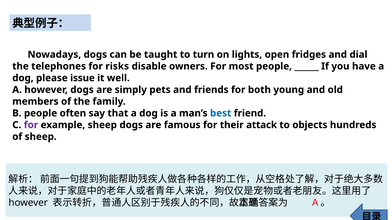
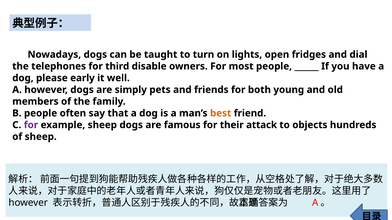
risks: risks -> third
issue: issue -> early
best colour: blue -> orange
